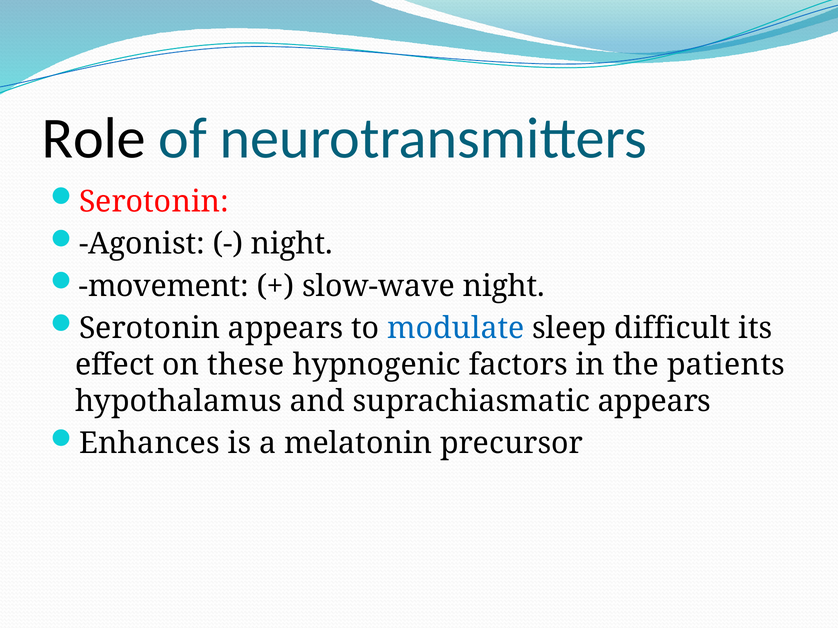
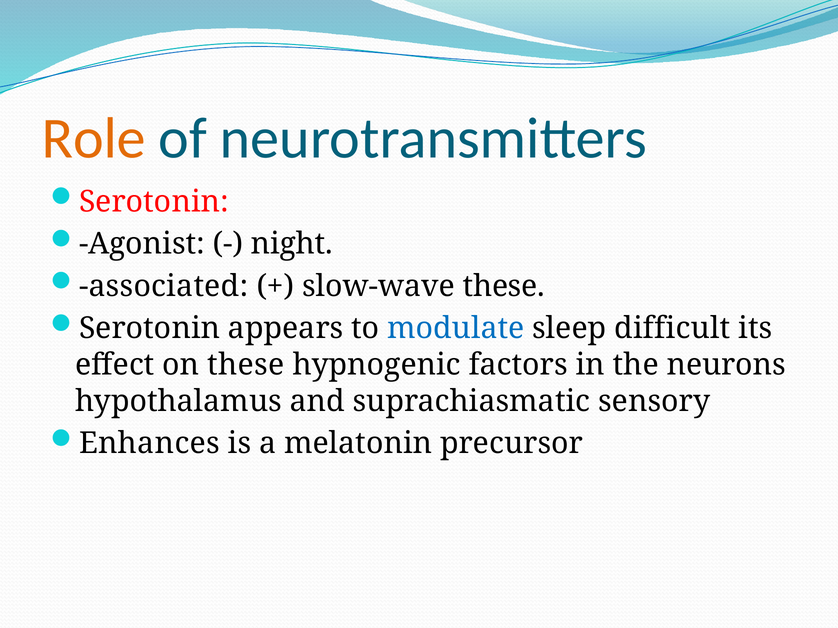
Role colour: black -> orange
movement: movement -> associated
slow-wave night: night -> these
patients: patients -> neurons
suprachiasmatic appears: appears -> sensory
